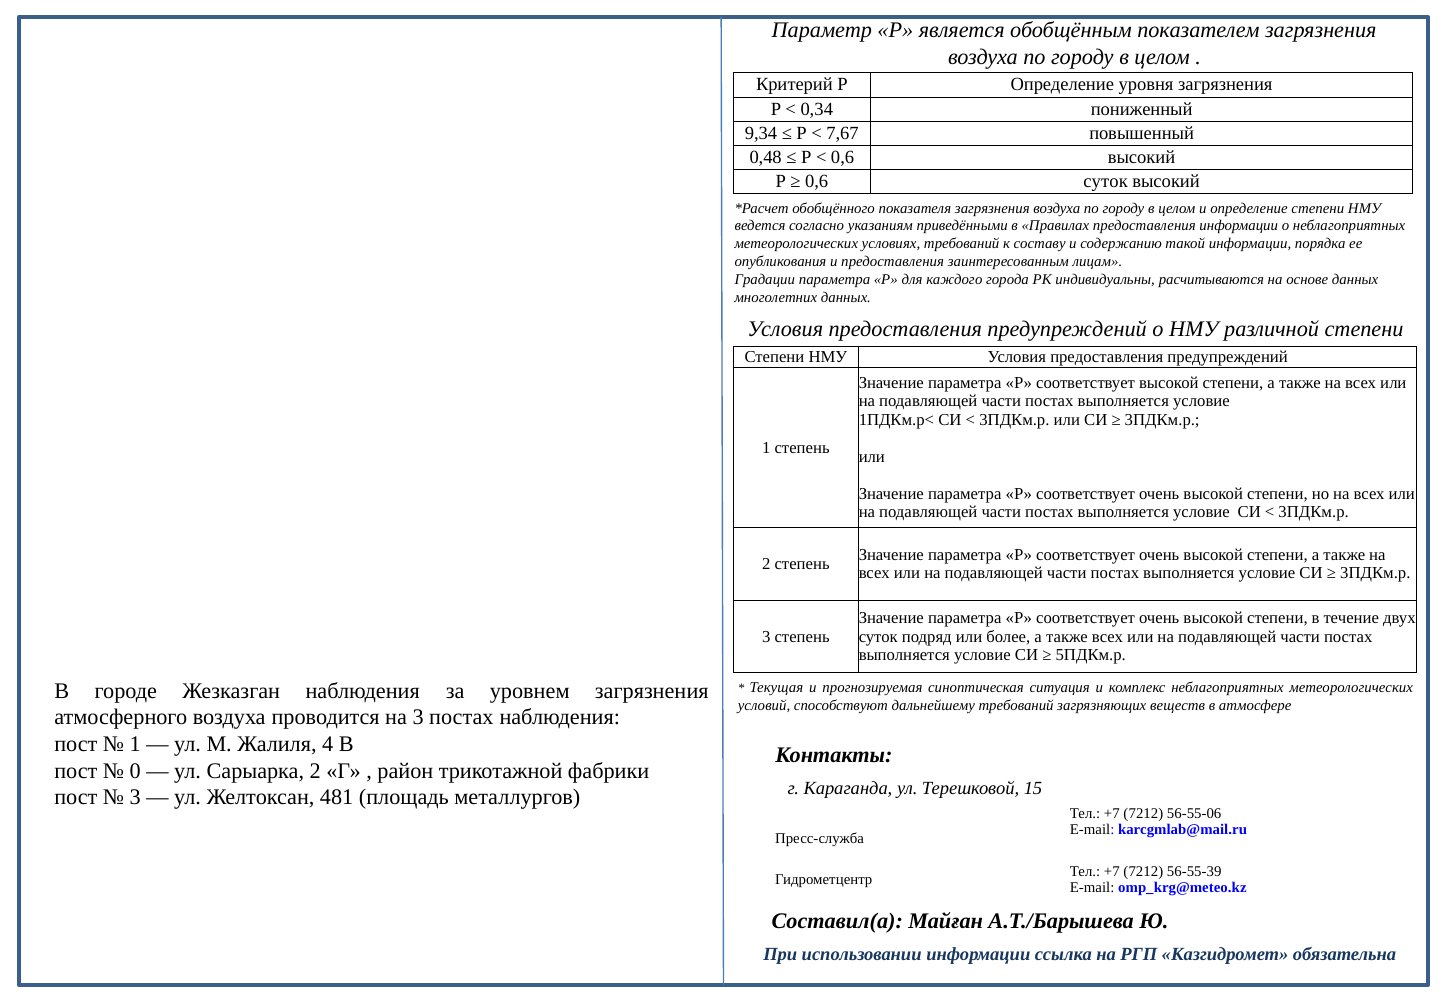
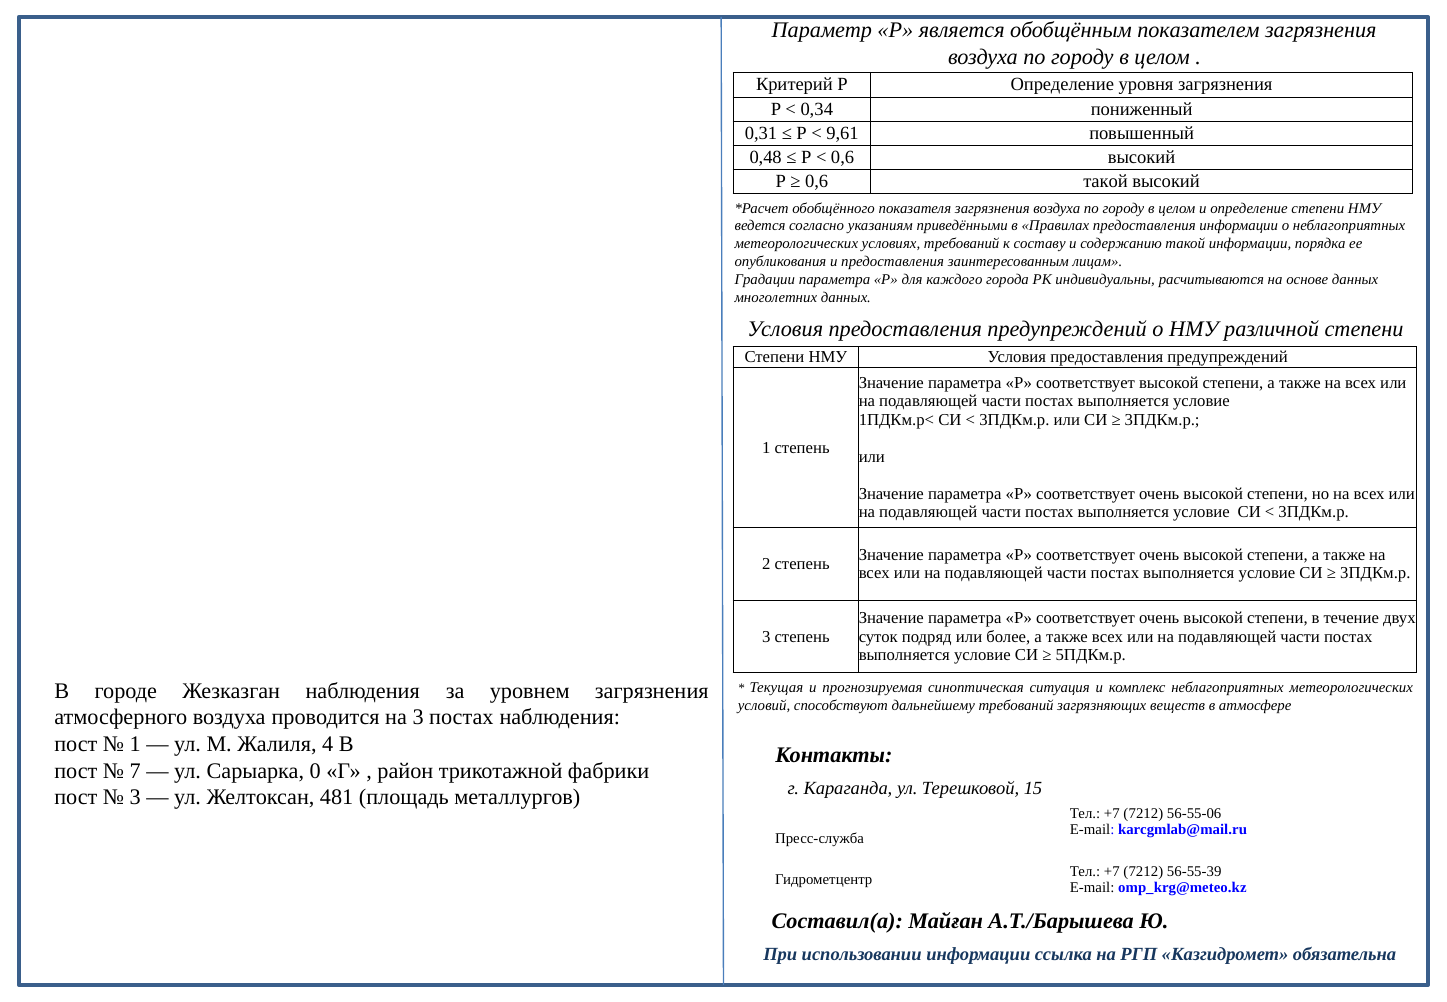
9,34: 9,34 -> 0,31
7,67: 7,67 -> 9,61
0,6 суток: суток -> такой
0: 0 -> 7
Сарыарка 2: 2 -> 0
